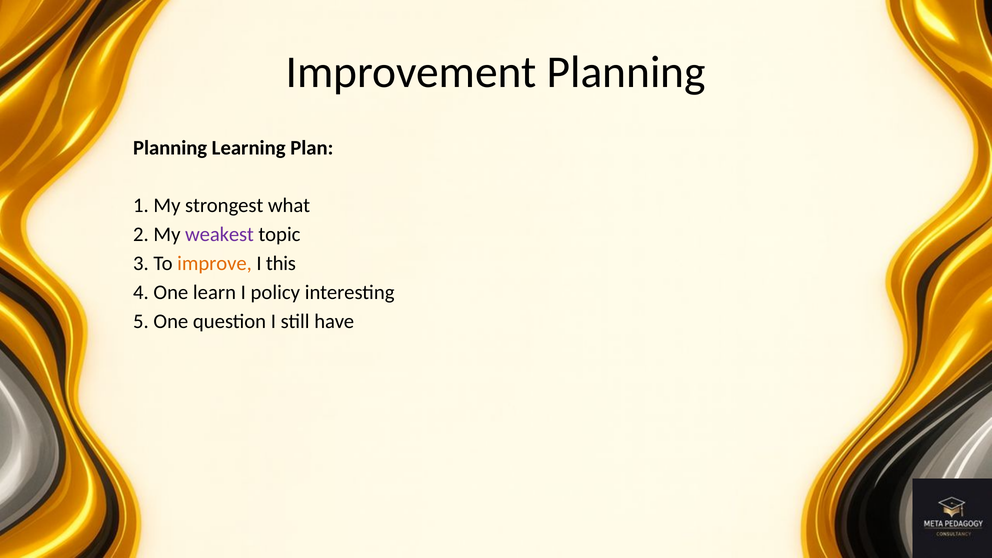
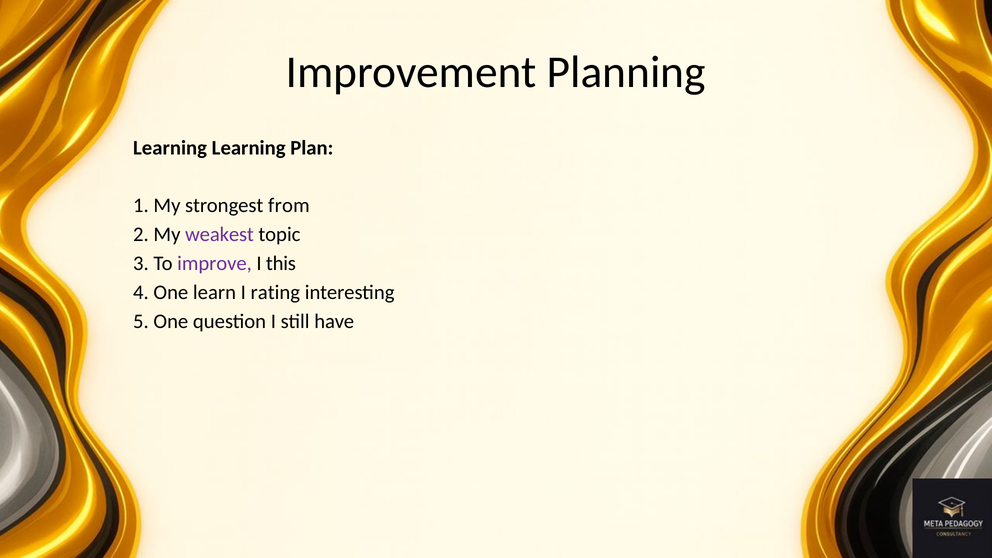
Planning at (170, 148): Planning -> Learning
what: what -> from
improve colour: orange -> purple
policy: policy -> rating
